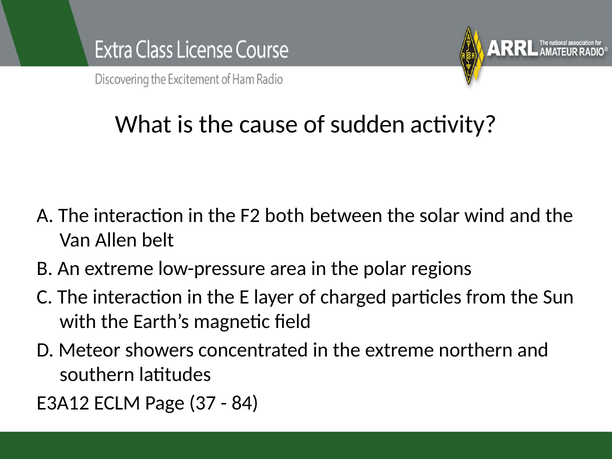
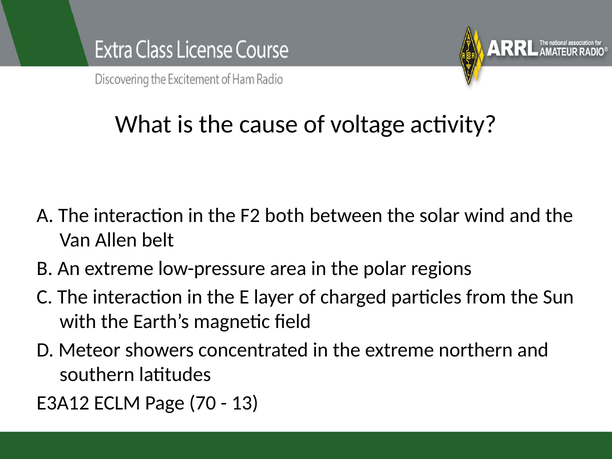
sudden: sudden -> voltage
37: 37 -> 70
84: 84 -> 13
